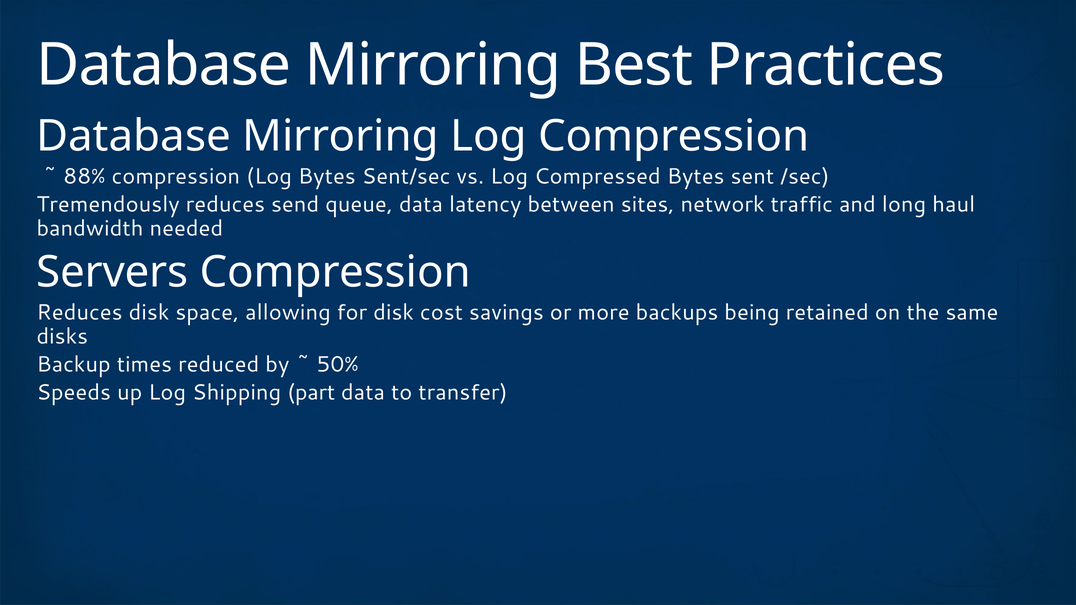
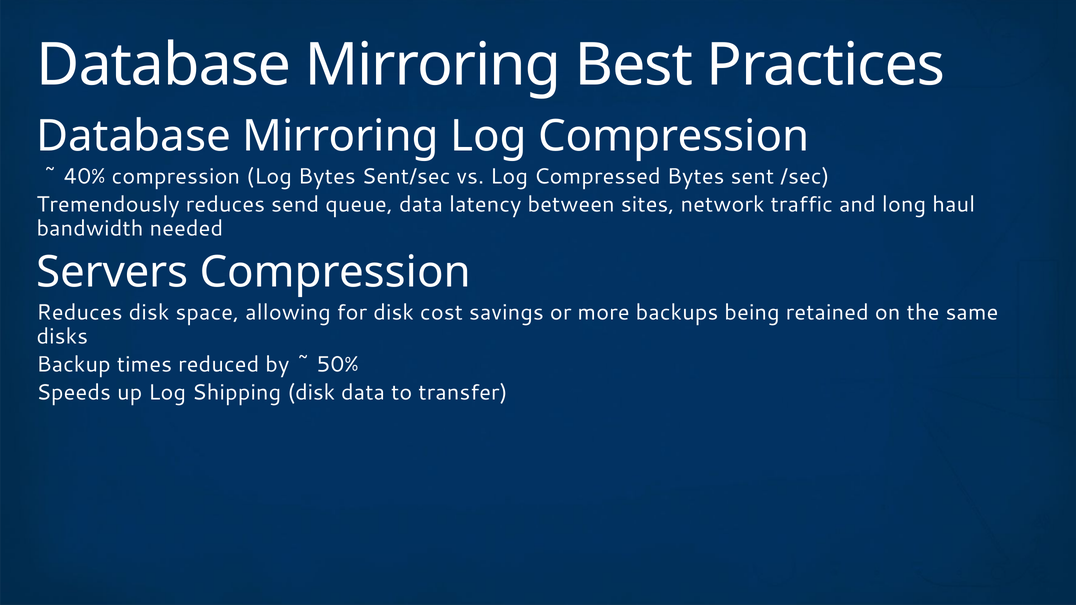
88%: 88% -> 40%
Shipping part: part -> disk
